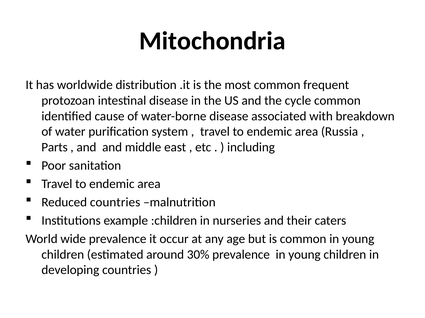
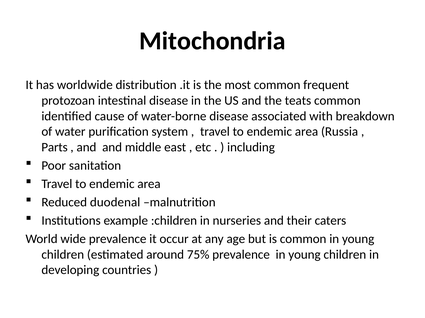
cycle: cycle -> teats
Reduced countries: countries -> duodenal
30%: 30% -> 75%
